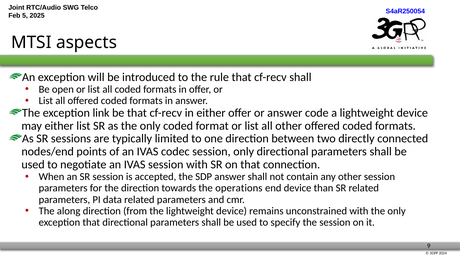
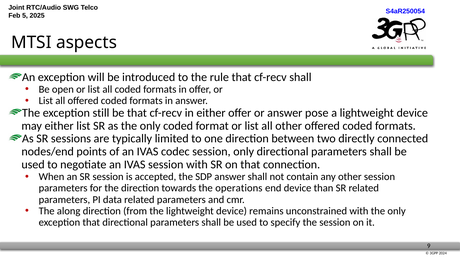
link: link -> still
code: code -> pose
